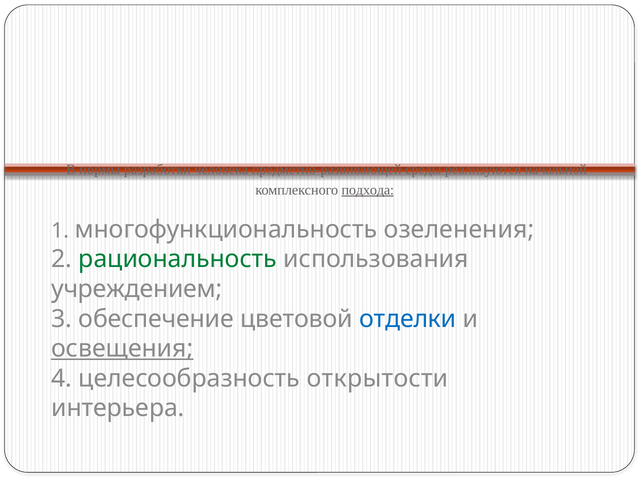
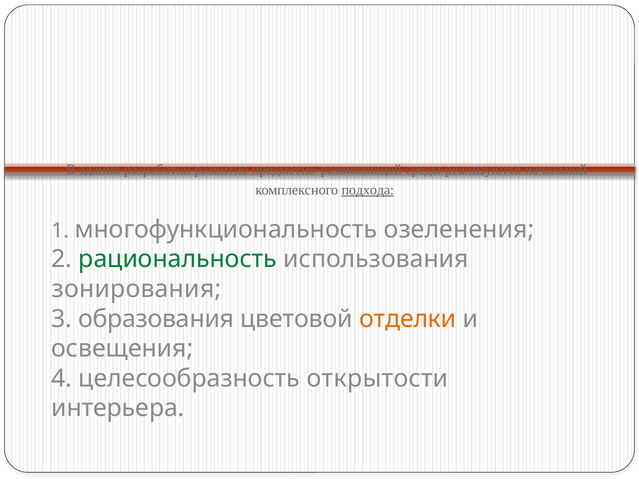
нормы: нормы -> здания
человека: человека -> развитие
учреждением: учреждением -> зонирования
обеспечение: обеспечение -> образования
отделки colour: blue -> orange
освещения underline: present -> none
